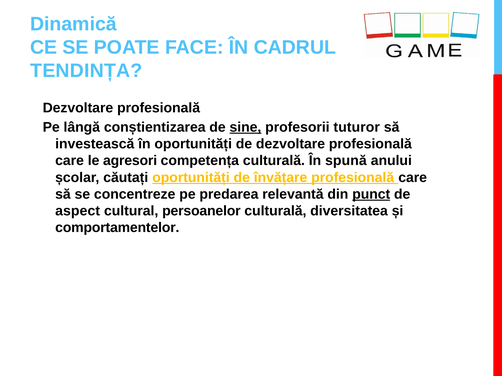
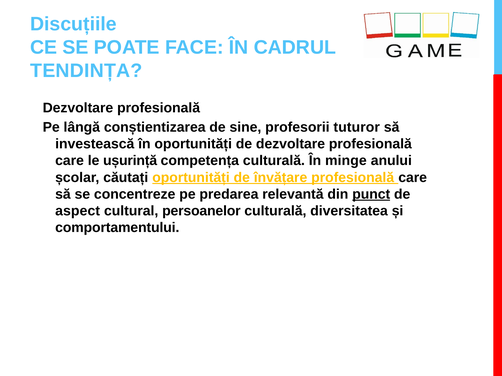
Dinamică: Dinamică -> Discuțiile
sine underline: present -> none
agresori: agresori -> ușurință
spună: spună -> minge
comportamentelor: comportamentelor -> comportamentului
